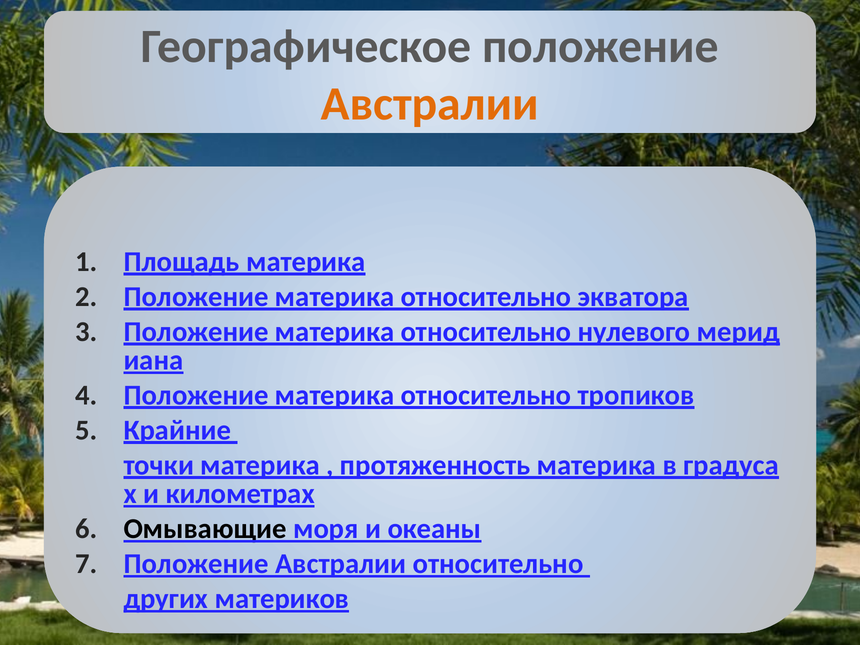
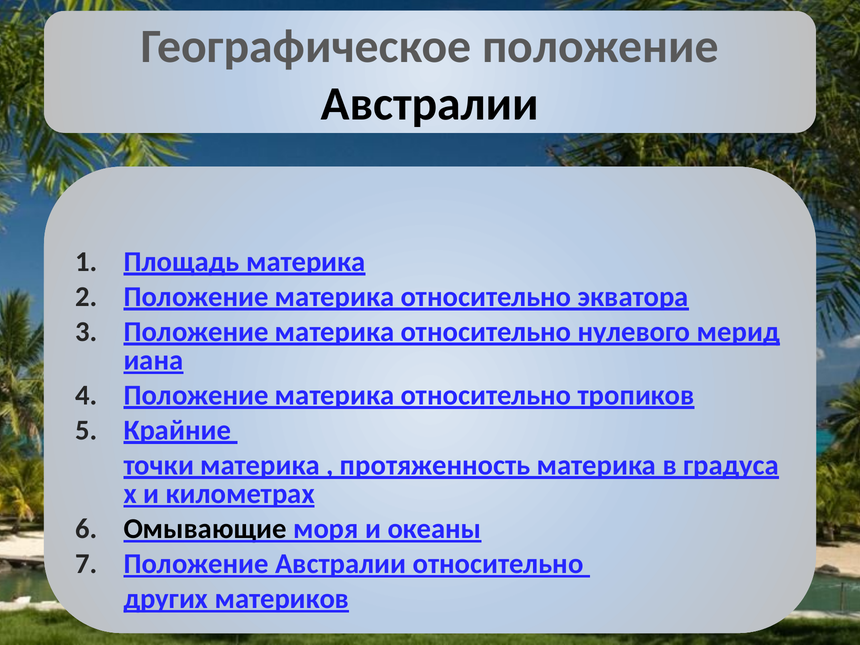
Австралии at (430, 104) colour: orange -> black
